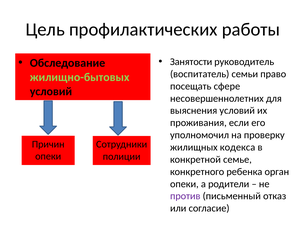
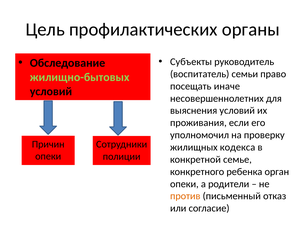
работы: работы -> органы
Занятости: Занятости -> Субъекты
сфере: сфере -> иначе
против colour: purple -> orange
